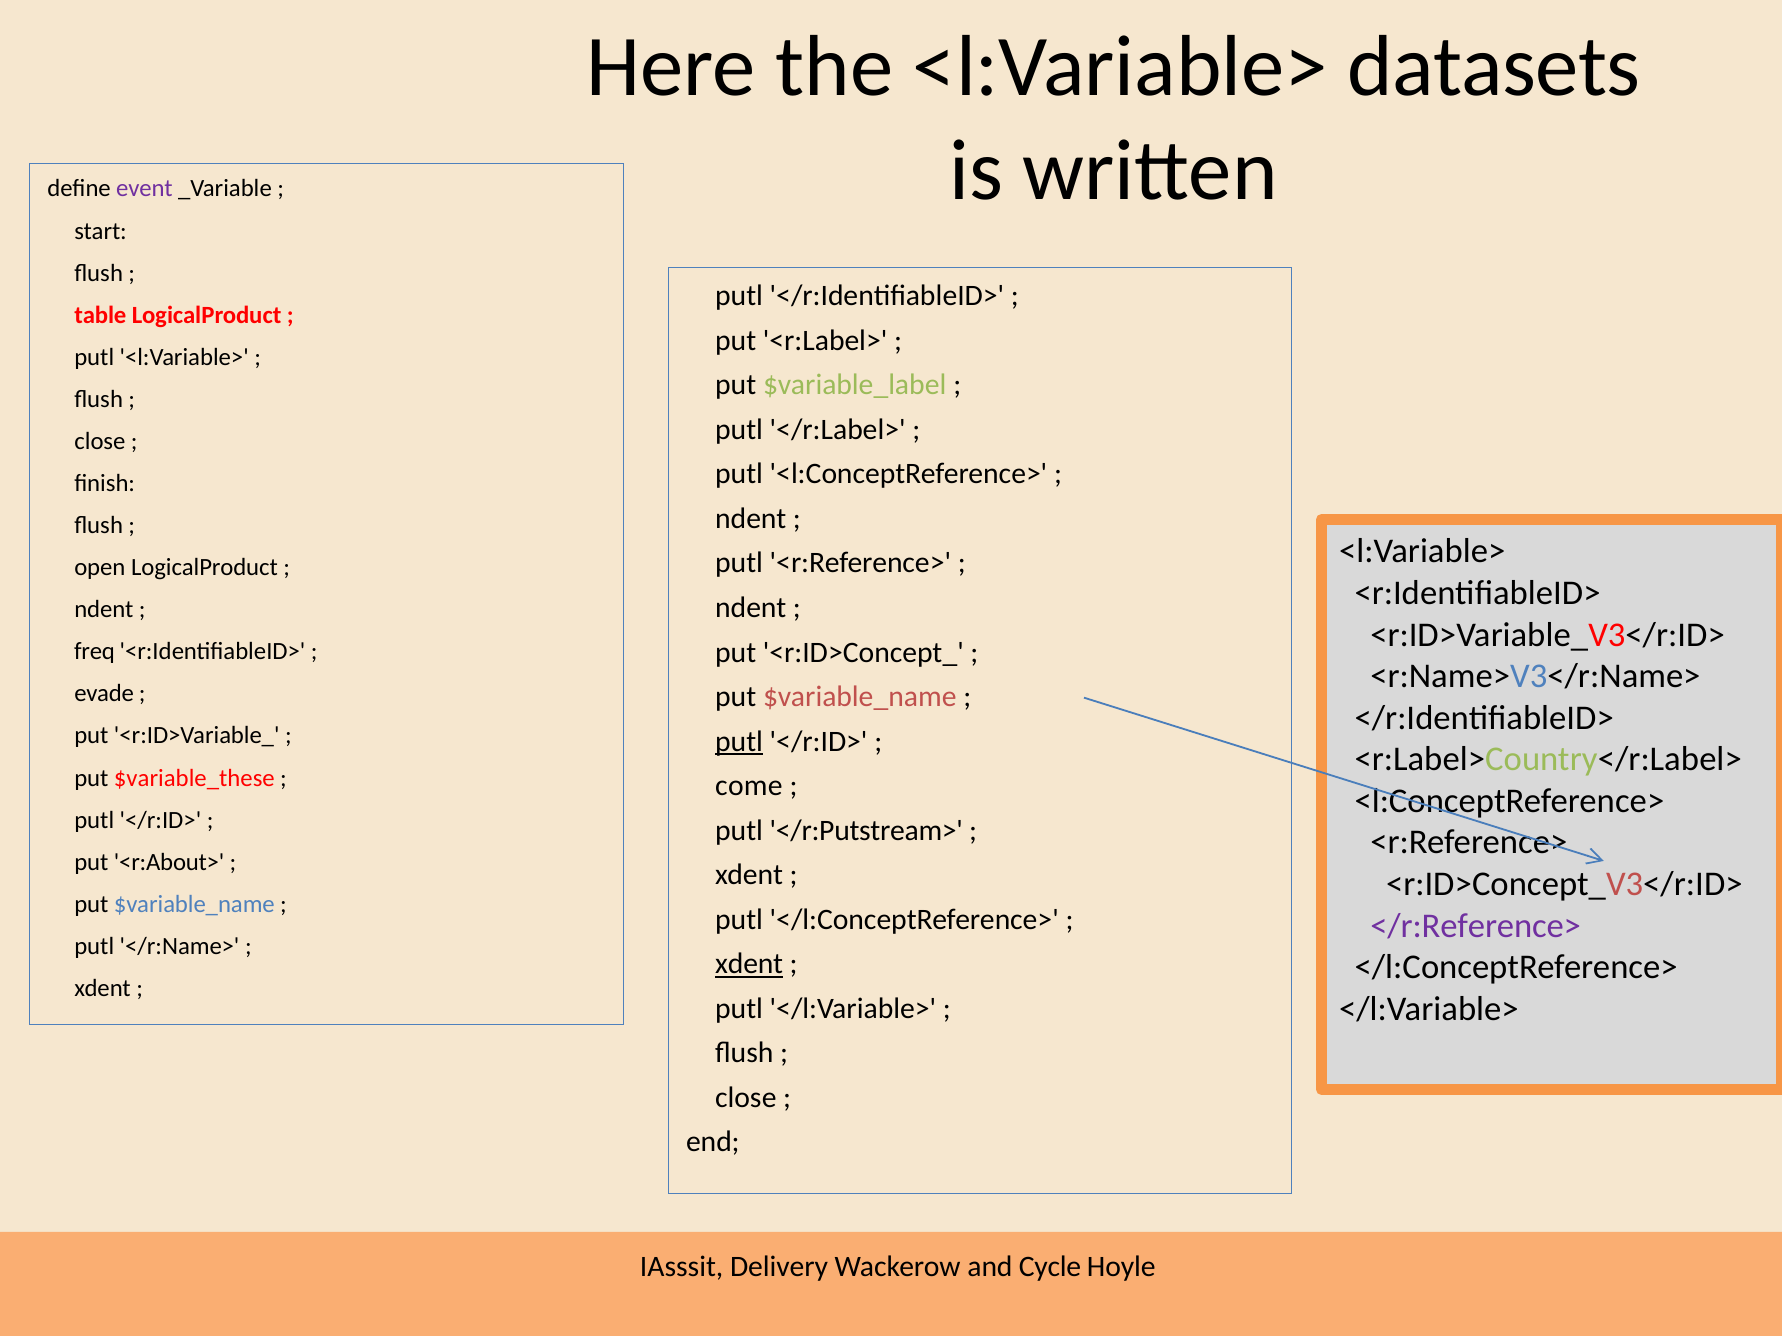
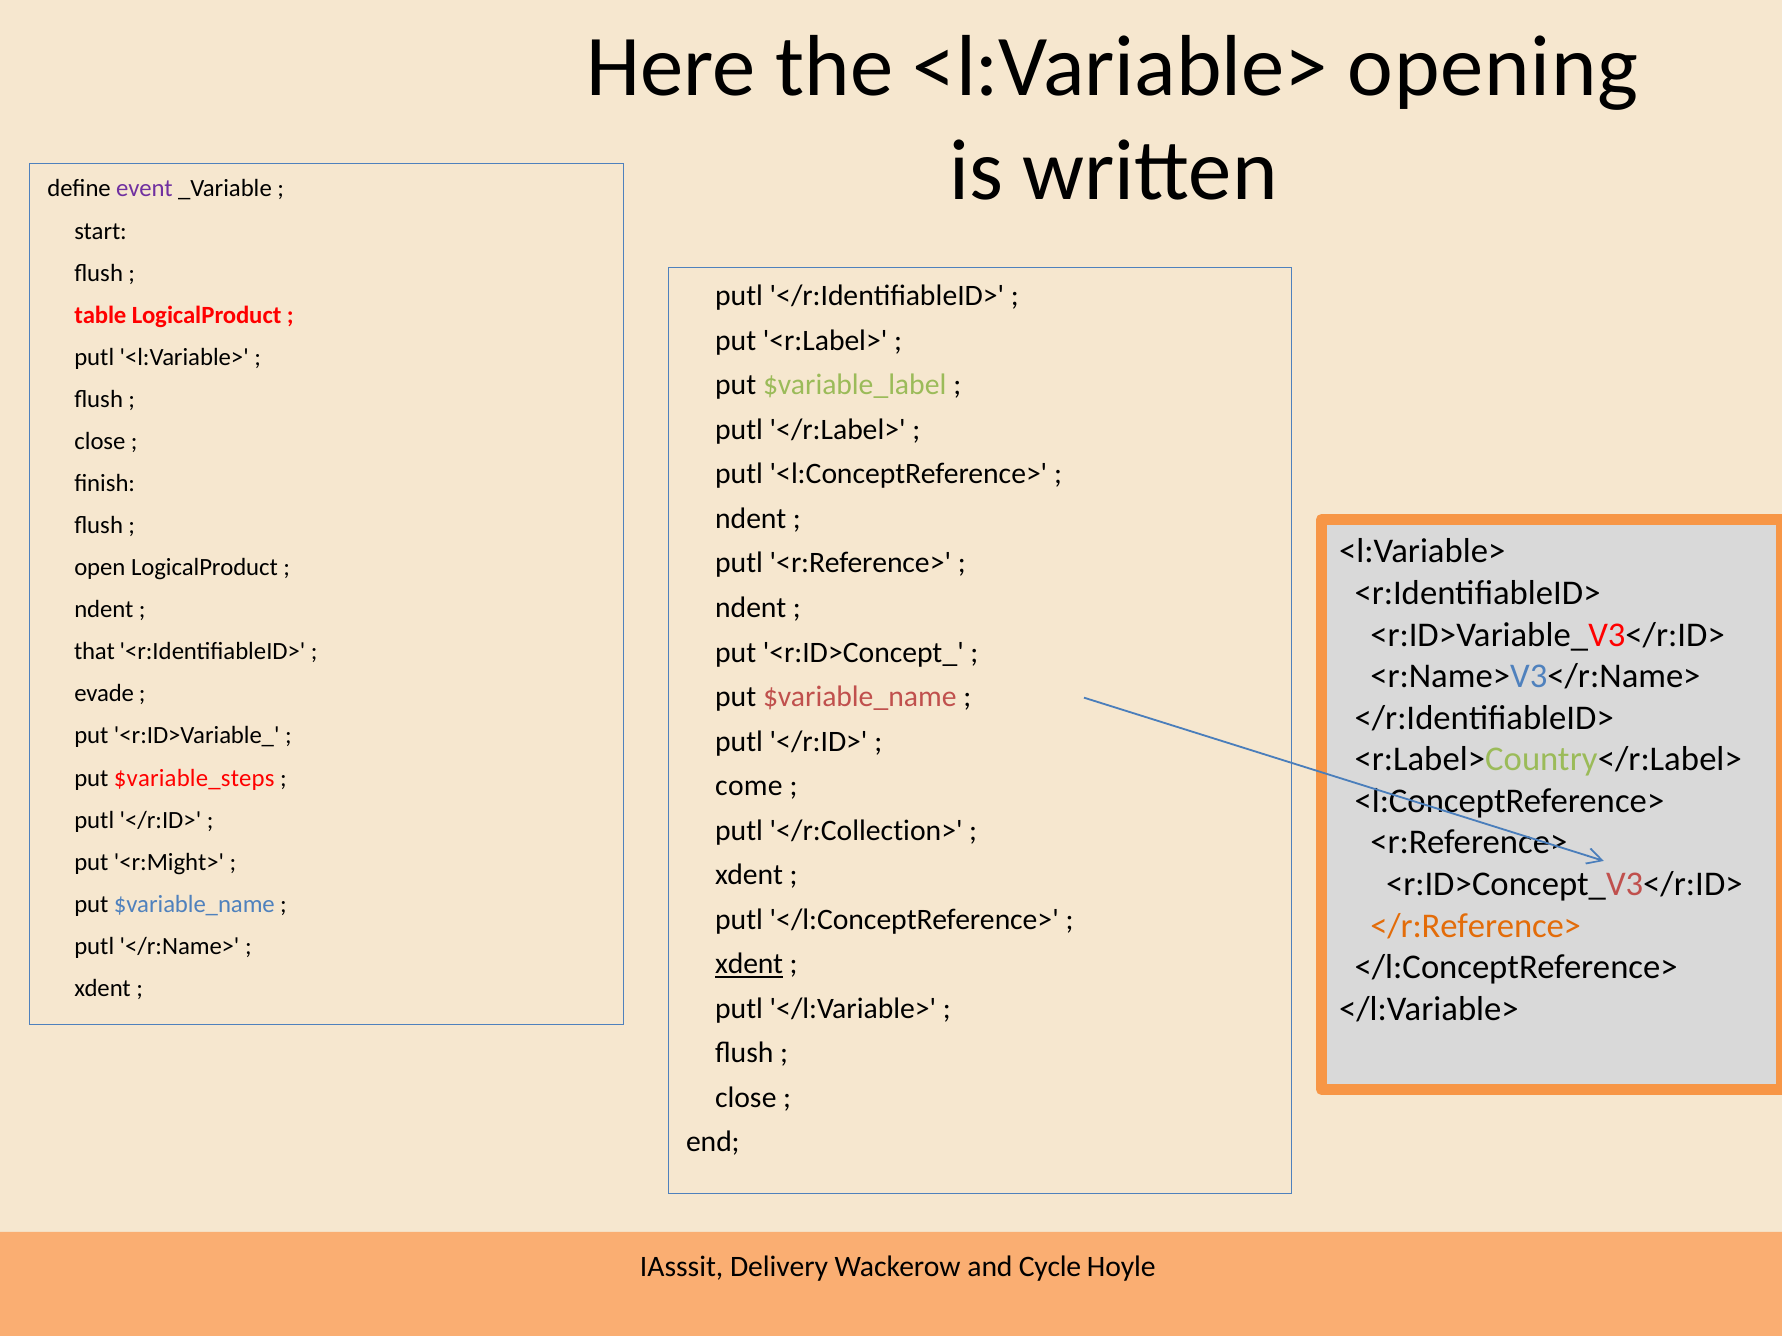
datasets: datasets -> opening
freq: freq -> that
putl at (739, 742) underline: present -> none
$variable_these: $variable_these -> $variable_steps
</r:Putstream>: </r:Putstream> -> </r:Collection>
<r:About>: <r:About> -> <r:Might>
</r:Reference> colour: purple -> orange
